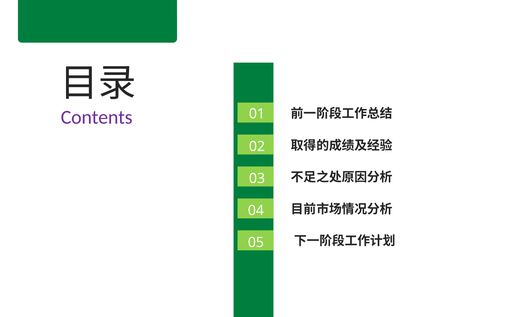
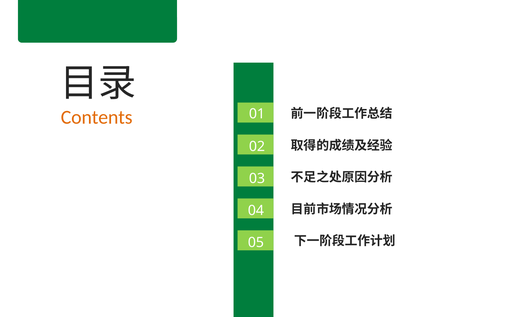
Contents colour: purple -> orange
